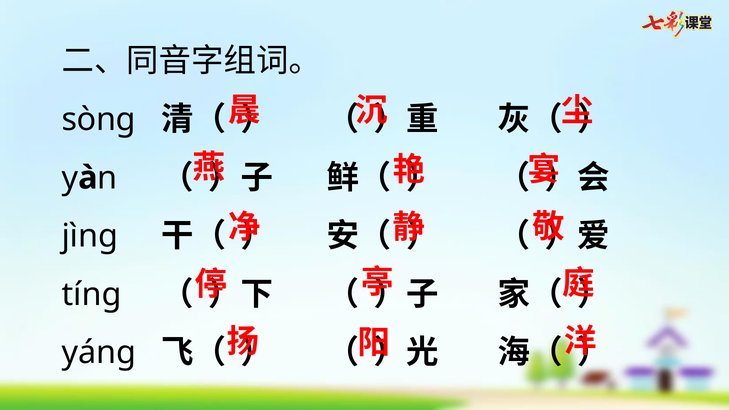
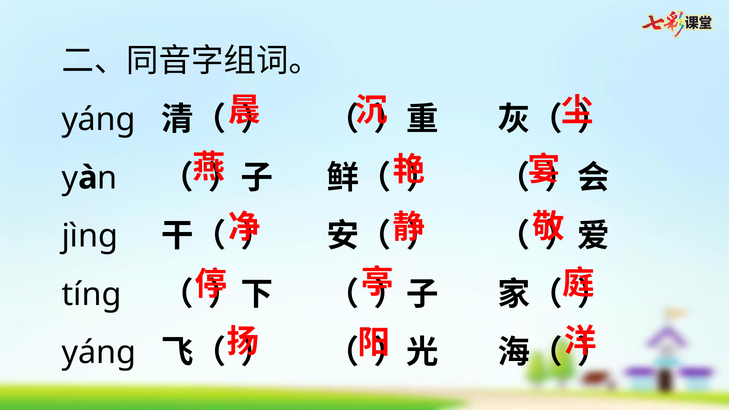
sòng at (99, 120): sòng -> yáng
